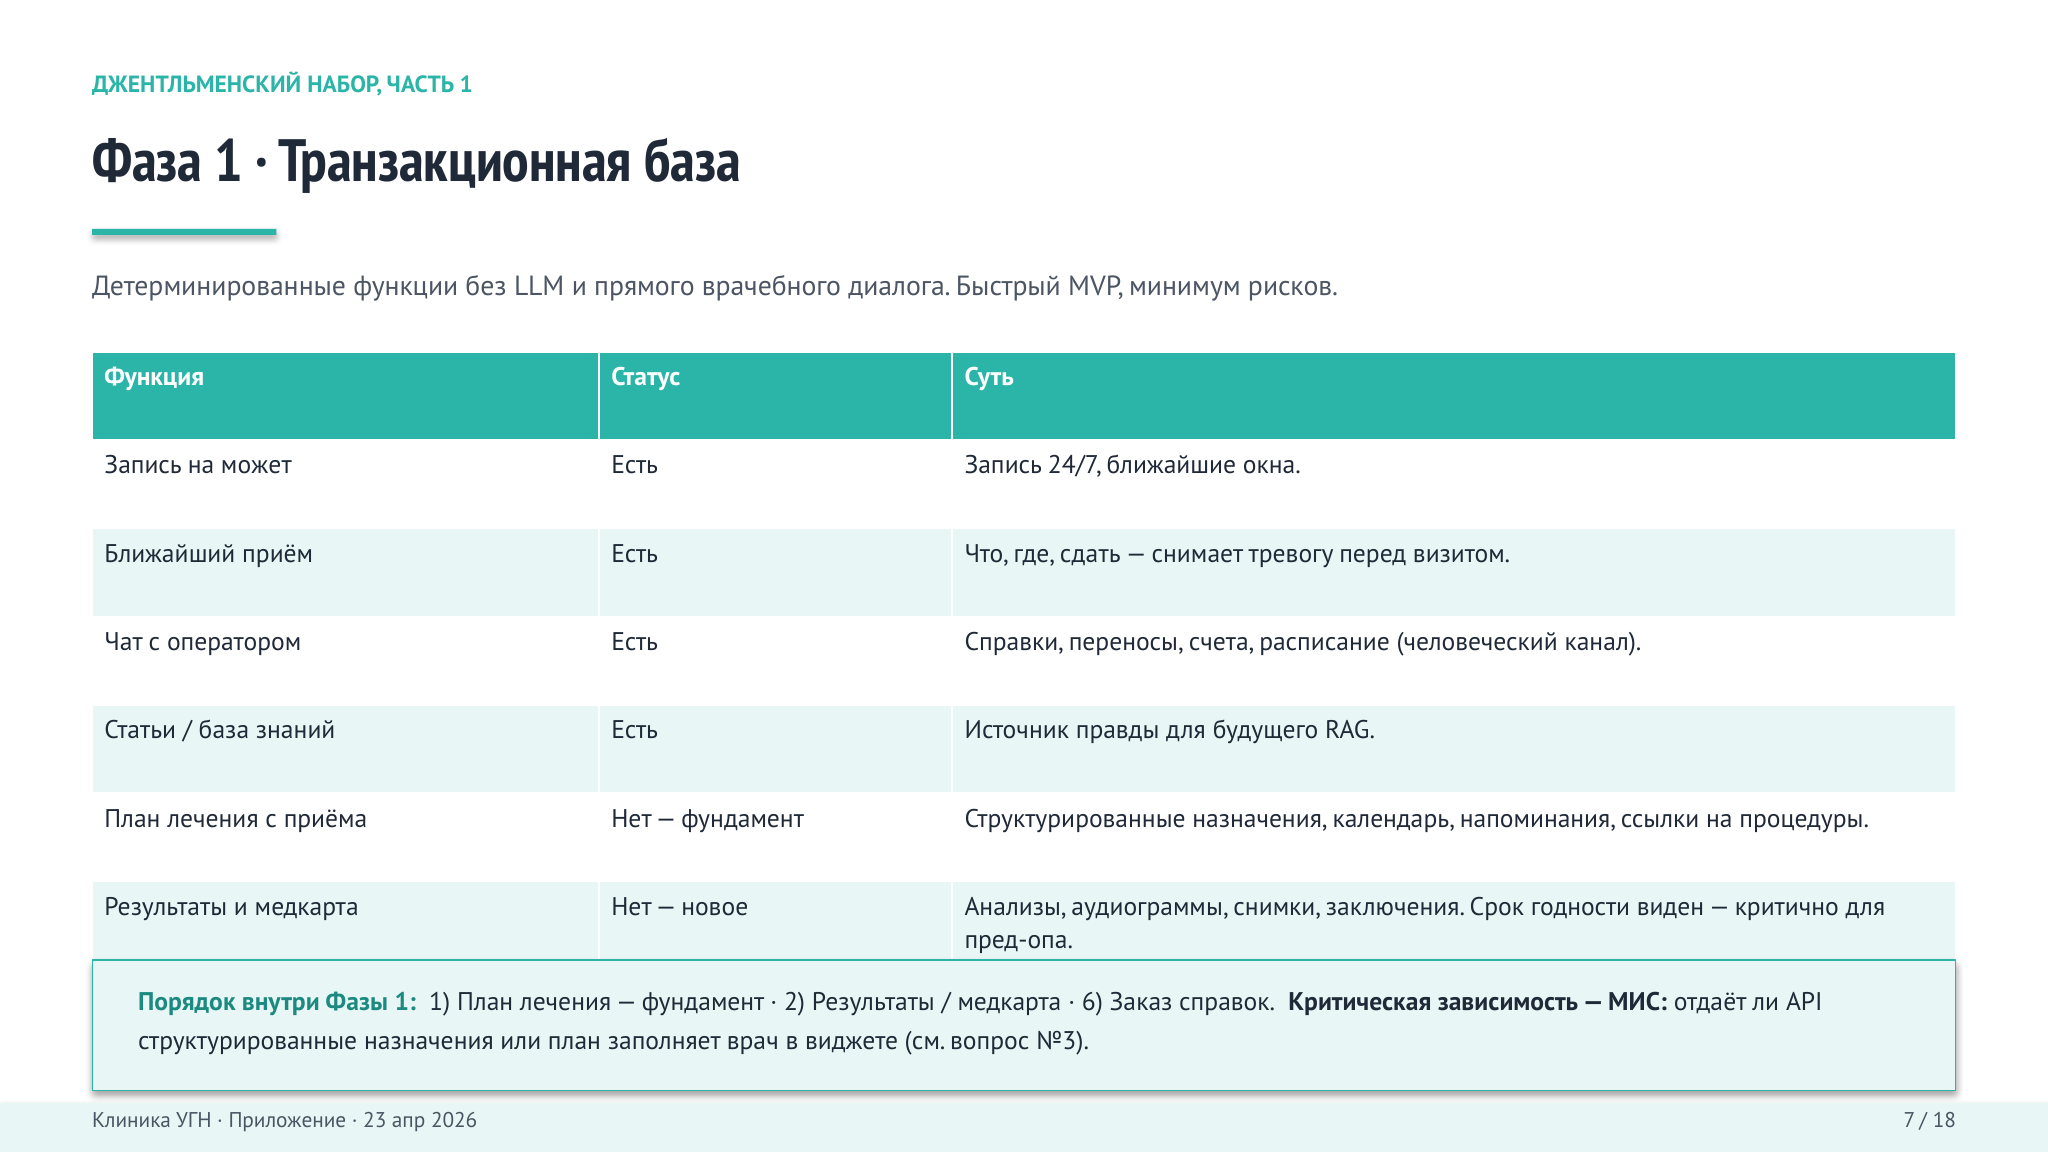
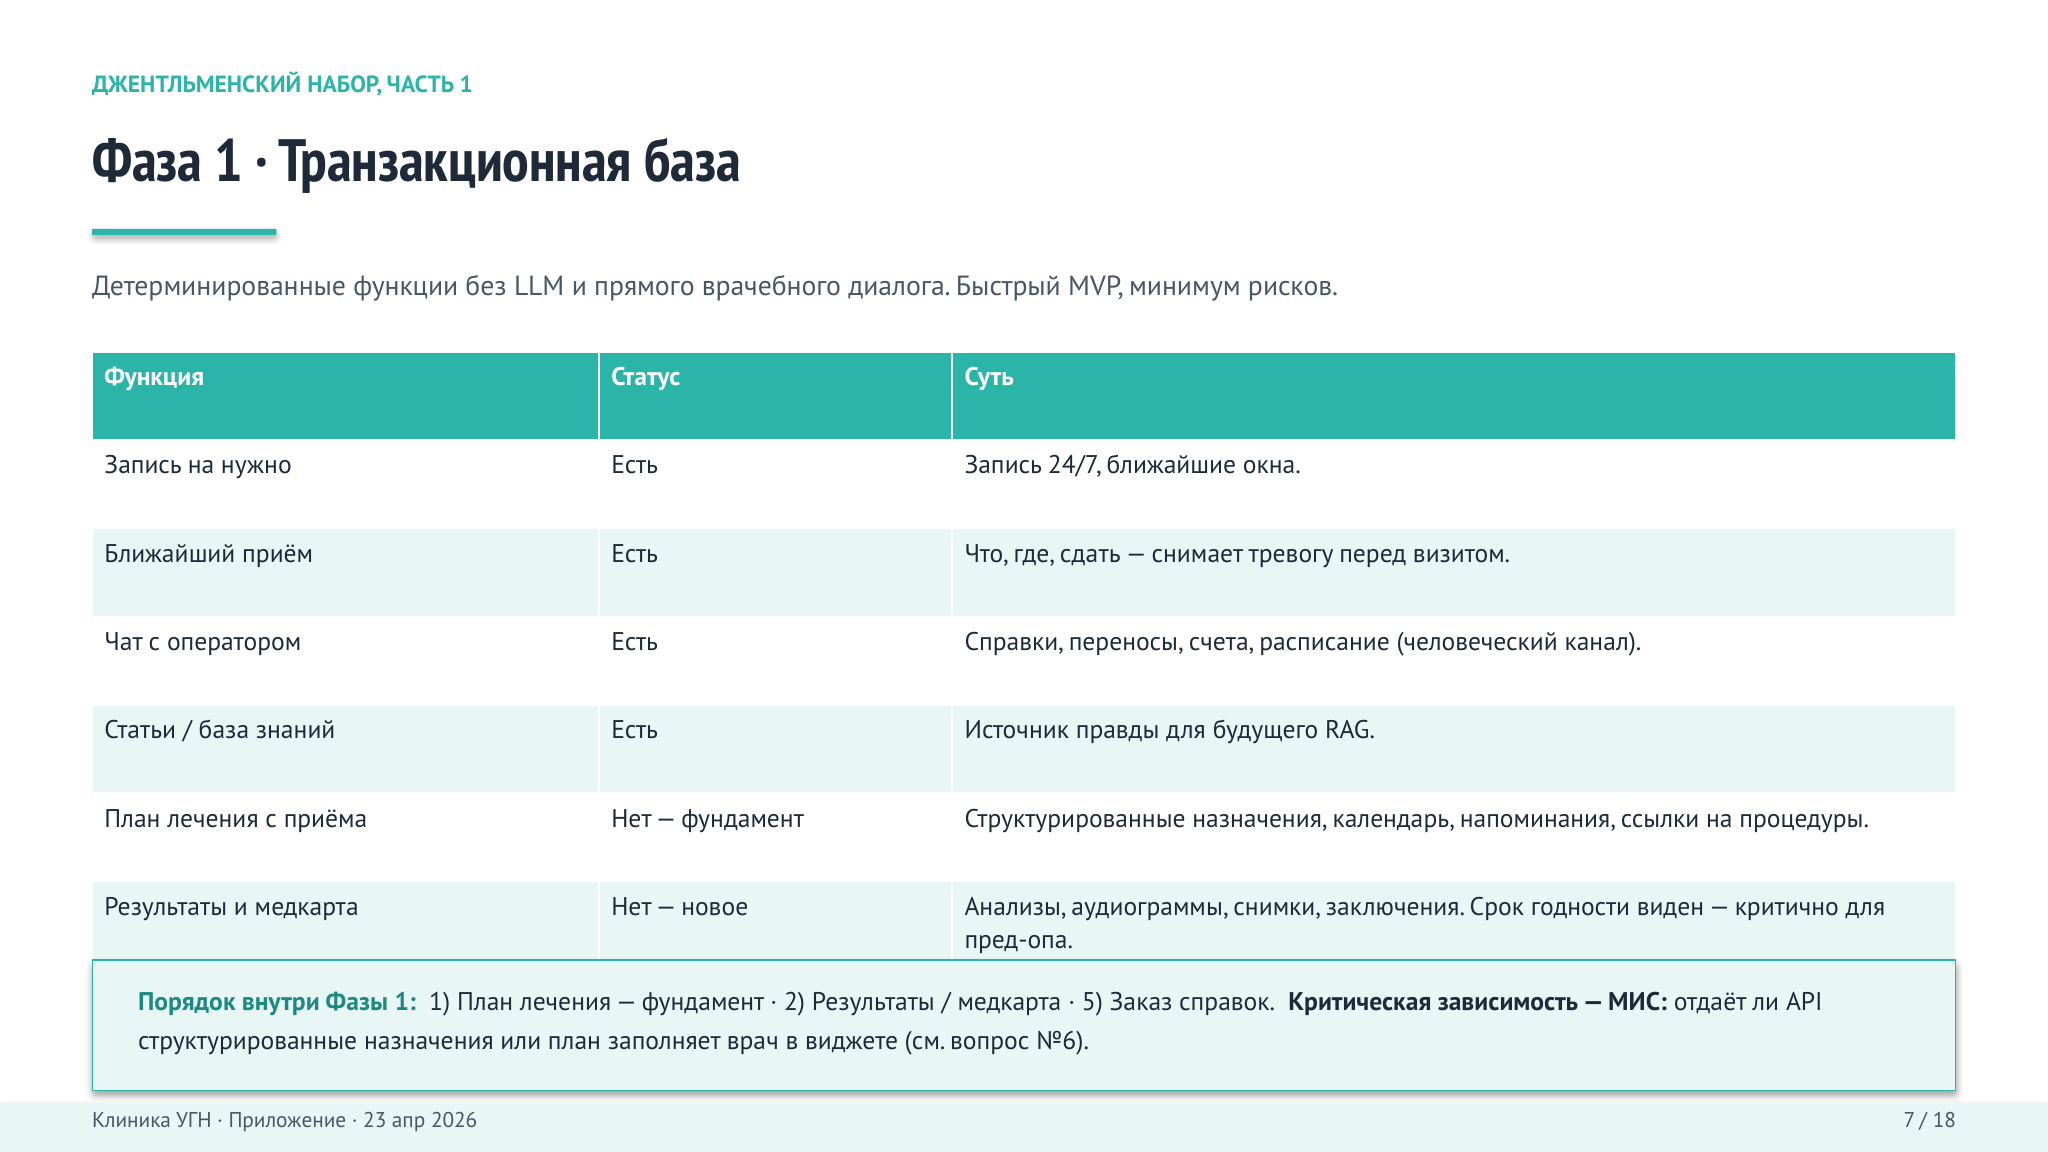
может: может -> нужно
6: 6 -> 5
№3: №3 -> №6
